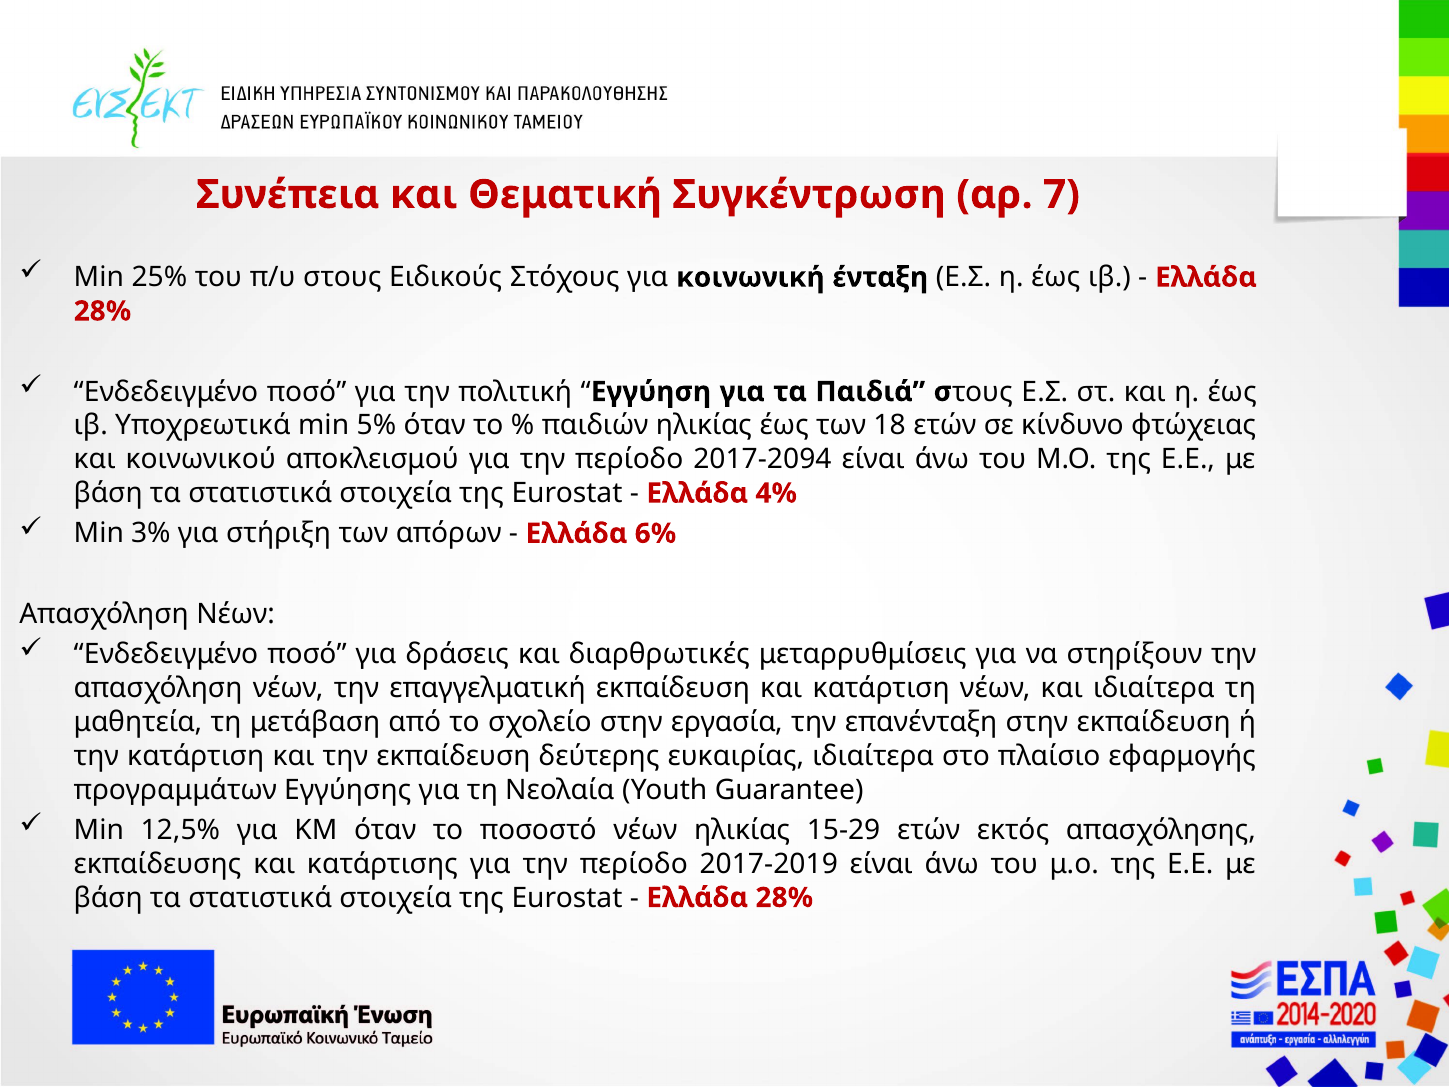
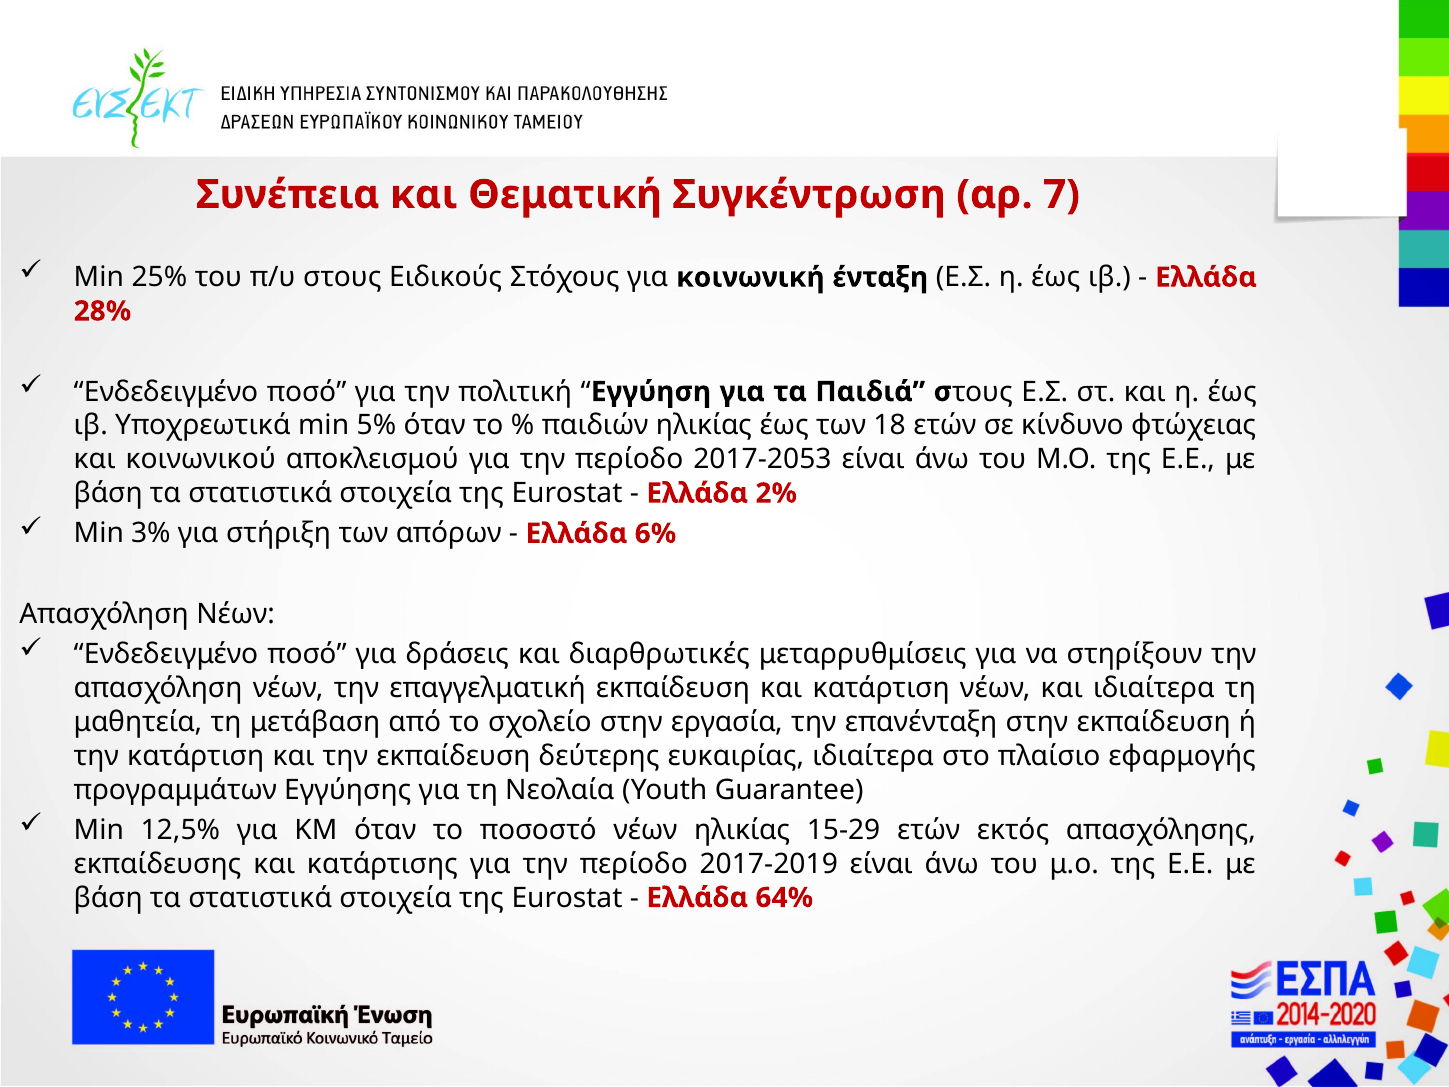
2017-2094: 2017-2094 -> 2017-2053
4%: 4% -> 2%
28% at (784, 898): 28% -> 64%
